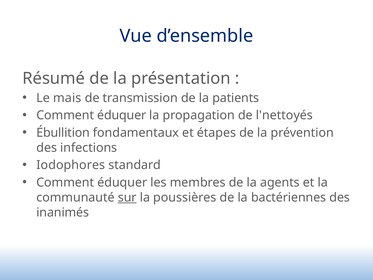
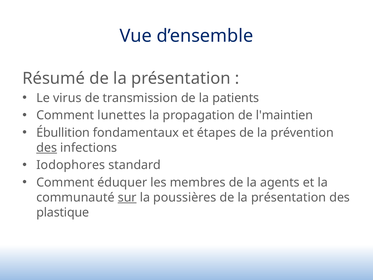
mais: mais -> virus
éduquer at (122, 115): éduquer -> lunettes
l'nettoyés: l'nettoyés -> l'maintien
des at (47, 148) underline: none -> present
bactériennes at (289, 197): bactériennes -> présentation
inanimés: inanimés -> plastique
